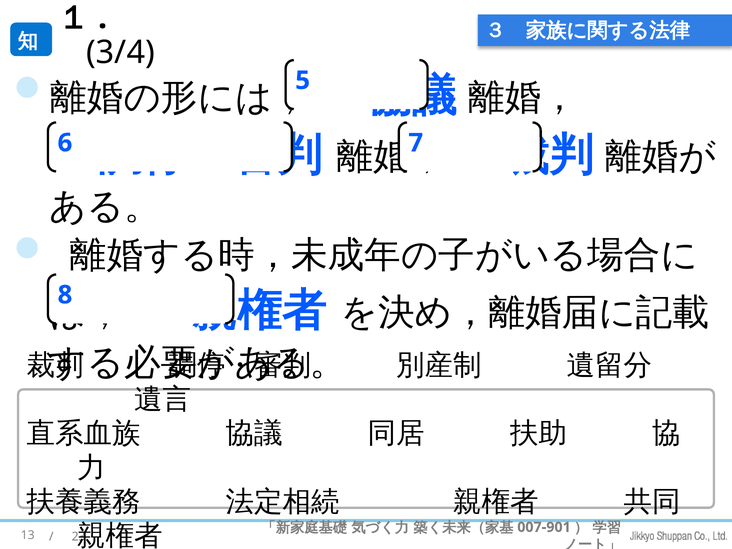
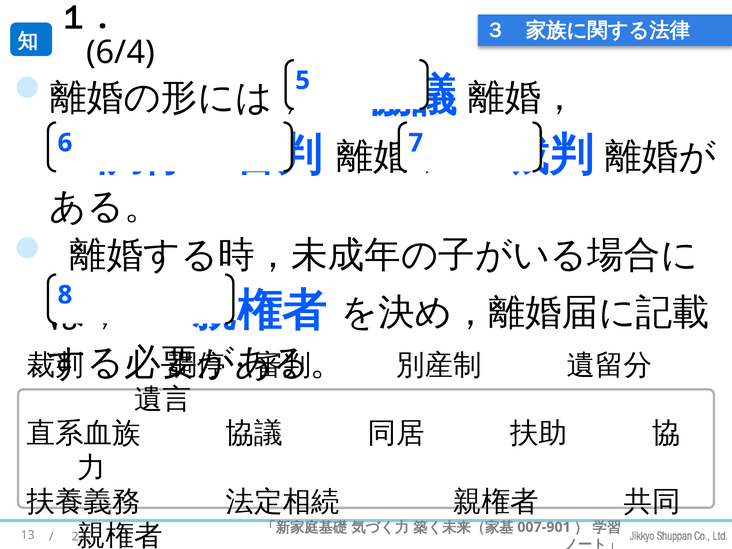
3/4: 3/4 -> 6/4
